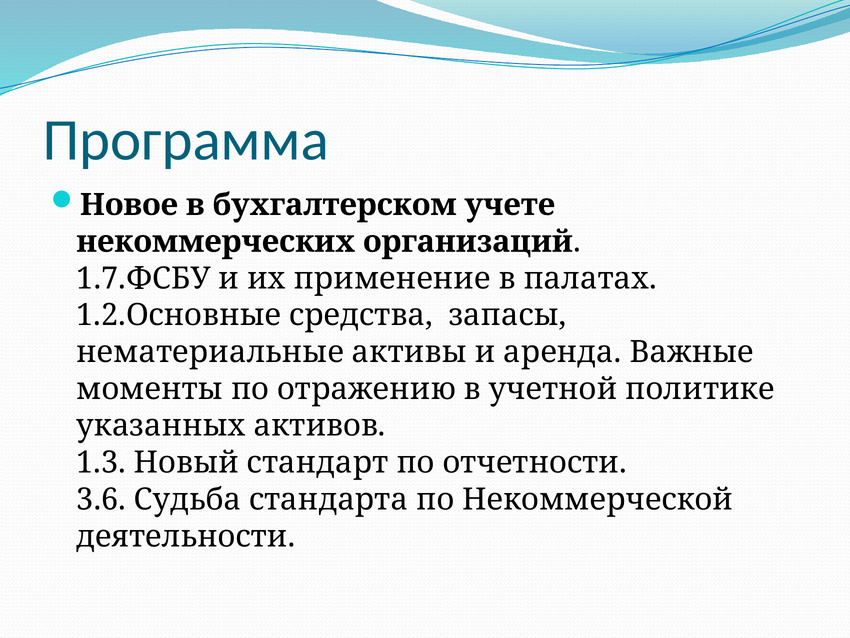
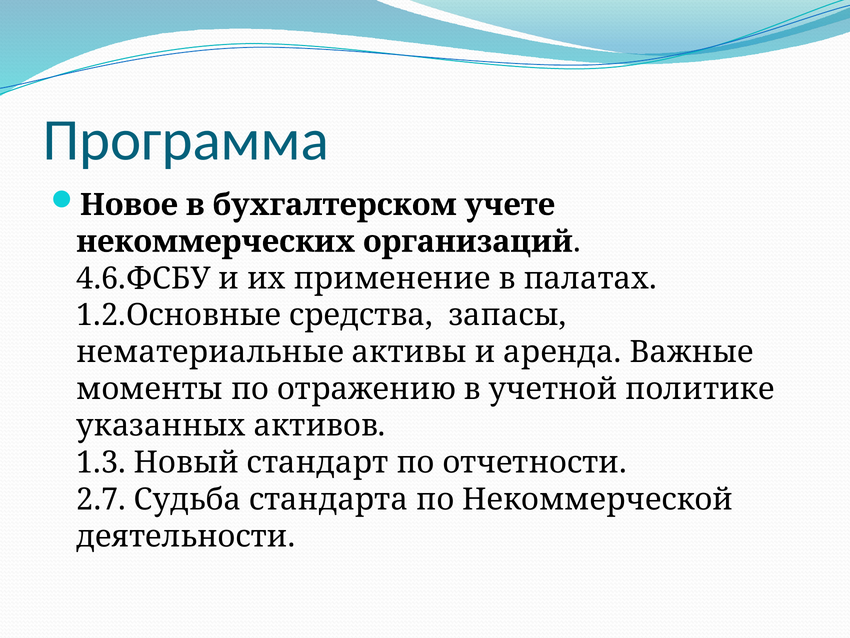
1.7.ФСБУ: 1.7.ФСБУ -> 4.6.ФСБУ
3.6: 3.6 -> 2.7
